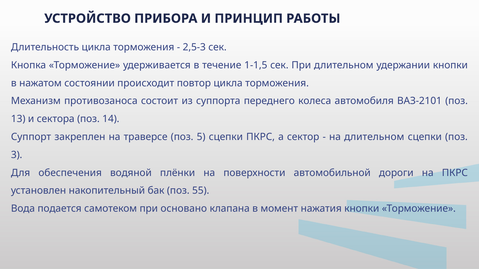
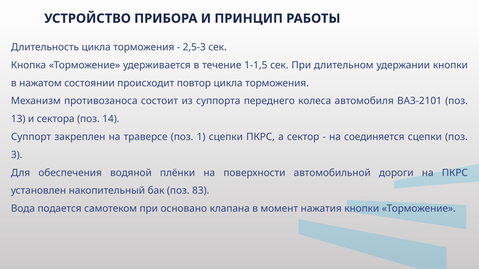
5: 5 -> 1
на длительном: длительном -> соединяется
55: 55 -> 83
